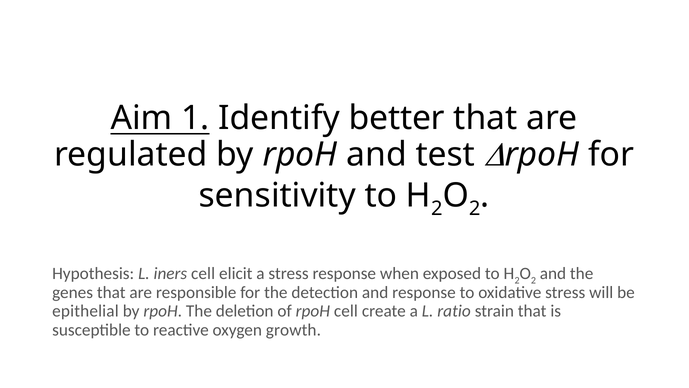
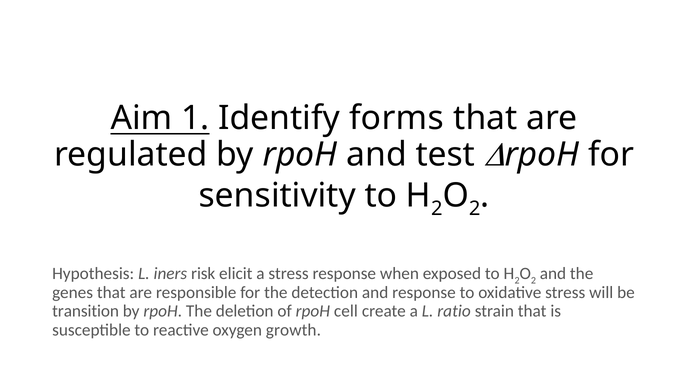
better: better -> forms
iners cell: cell -> risk
epithelial: epithelial -> transition
